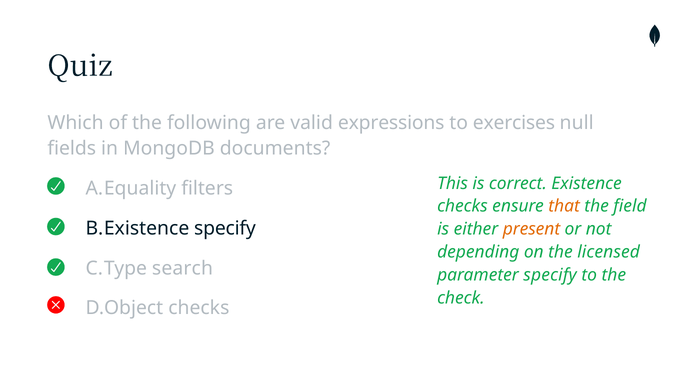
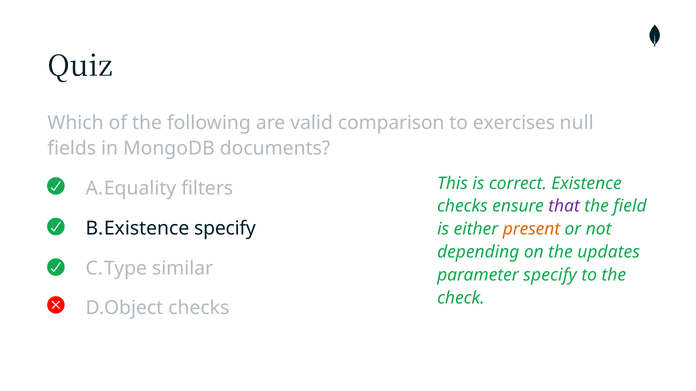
expressions: expressions -> comparison
that colour: orange -> purple
licensed: licensed -> updates
search: search -> similar
